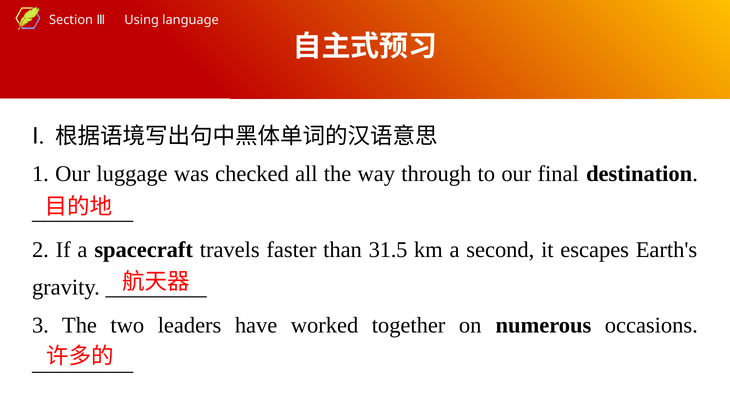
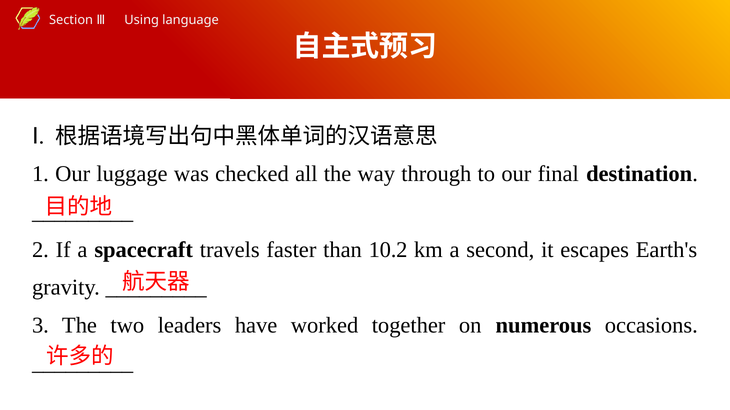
31.5: 31.5 -> 10.2
